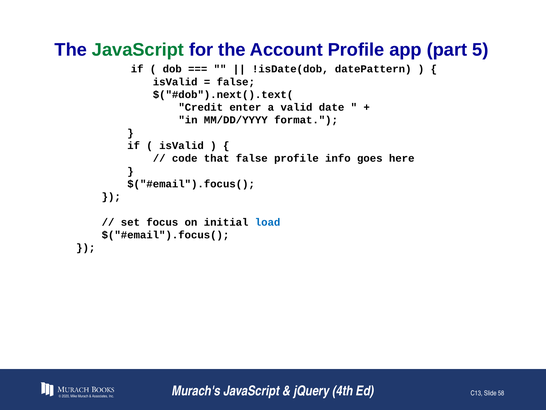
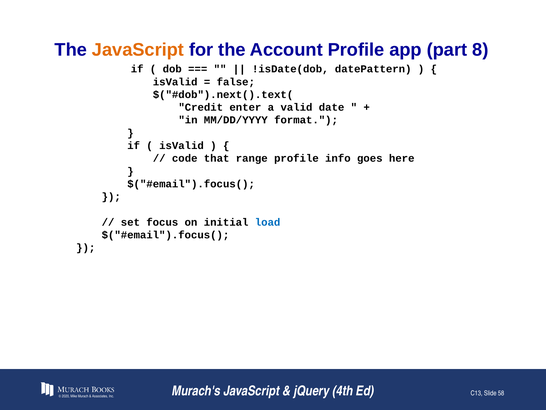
JavaScript at (138, 50) colour: green -> orange
5: 5 -> 8
that false: false -> range
